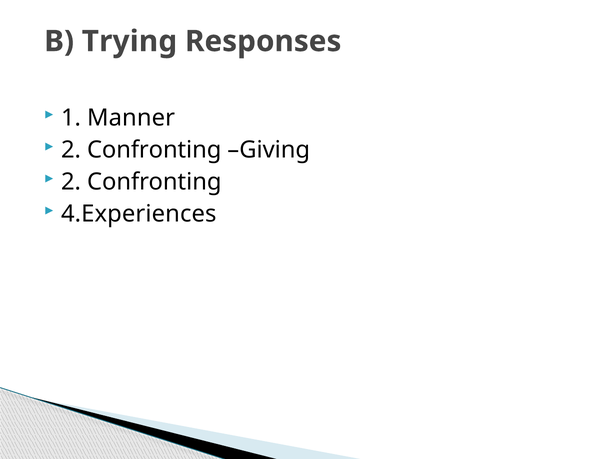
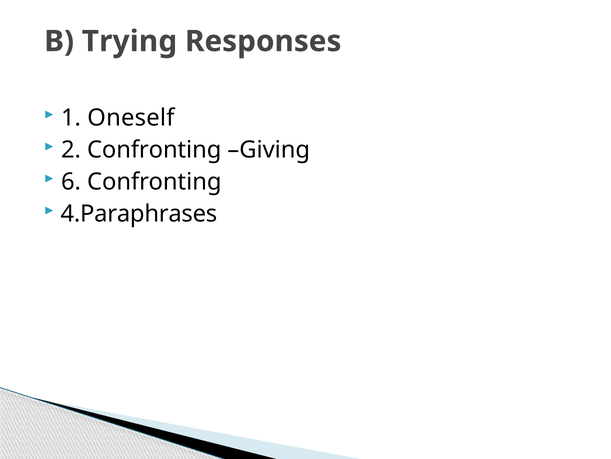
Manner: Manner -> Oneself
2 at (71, 182): 2 -> 6
4.Experiences: 4.Experiences -> 4.Paraphrases
